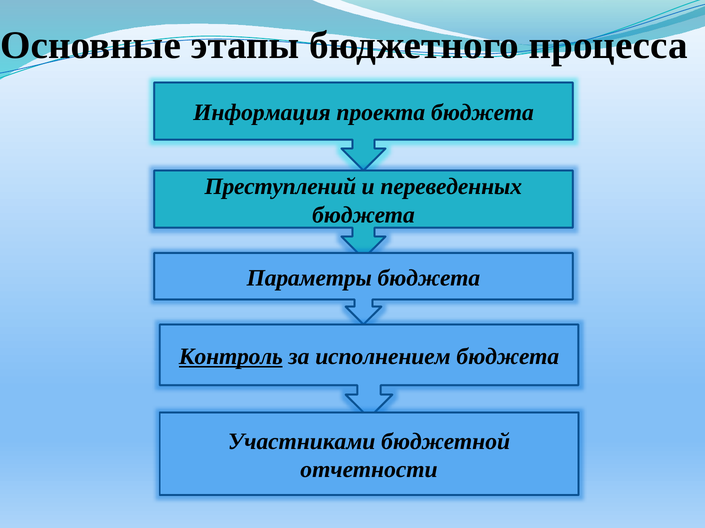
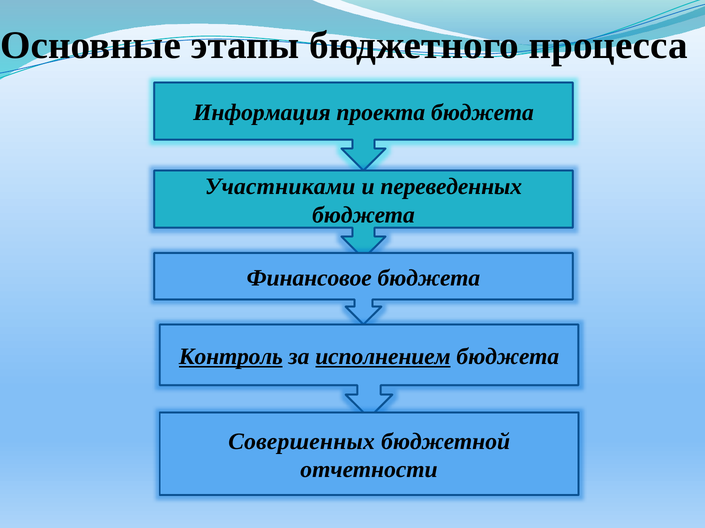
Преступлений: Преступлений -> Участниками
Параметры: Параметры -> Финансовое
исполнением underline: none -> present
Участниками: Участниками -> Совершенных
